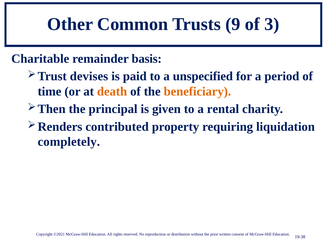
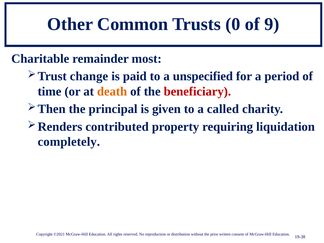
9: 9 -> 0
3: 3 -> 9
basis: basis -> most
devises: devises -> change
beneficiary colour: orange -> red
rental: rental -> called
